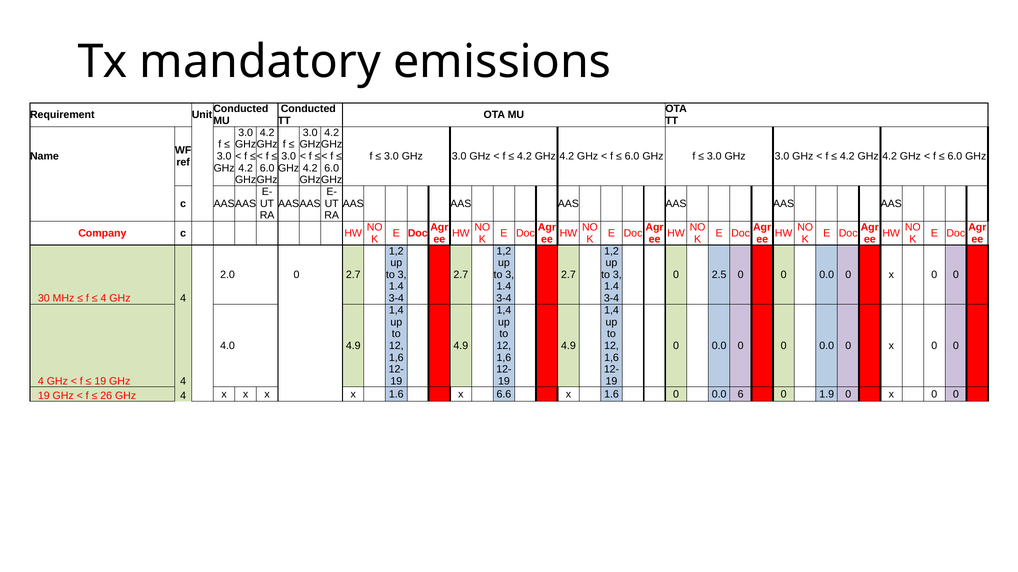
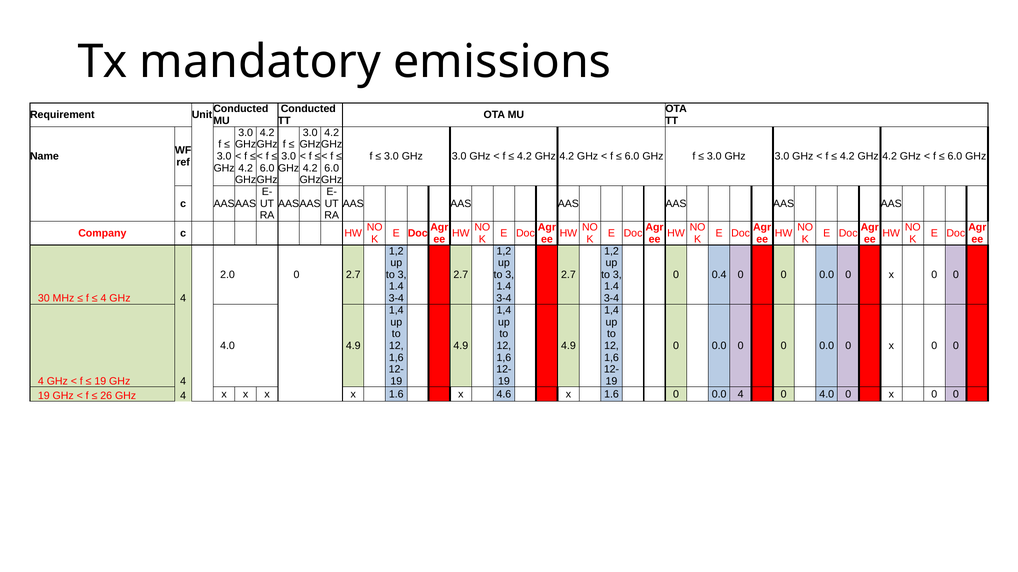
2.5: 2.5 -> 0.4
6.6: 6.6 -> 4.6
0.0 6: 6 -> 4
0 1.9: 1.9 -> 4.0
